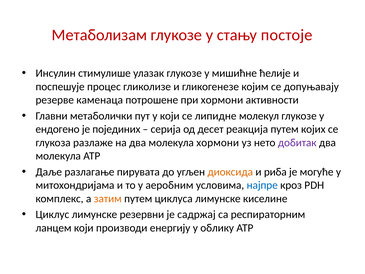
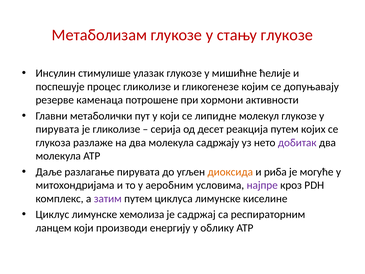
стању постоје: постоје -> глукозе
ендогено at (58, 129): ендогено -> пирувата
је појединих: појединих -> гликолизе
молекула хормони: хормони -> садржају
најпре colour: blue -> purple
затим colour: orange -> purple
резервни: резервни -> хемолиза
